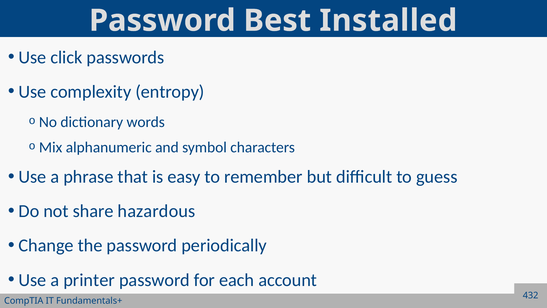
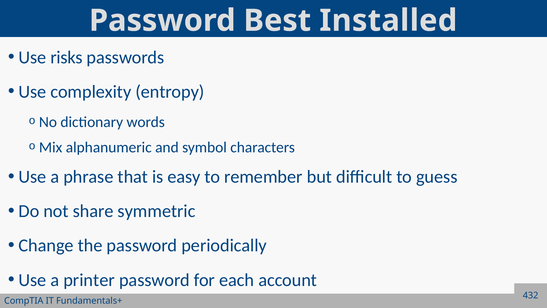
click: click -> risks
hazardous: hazardous -> symmetric
